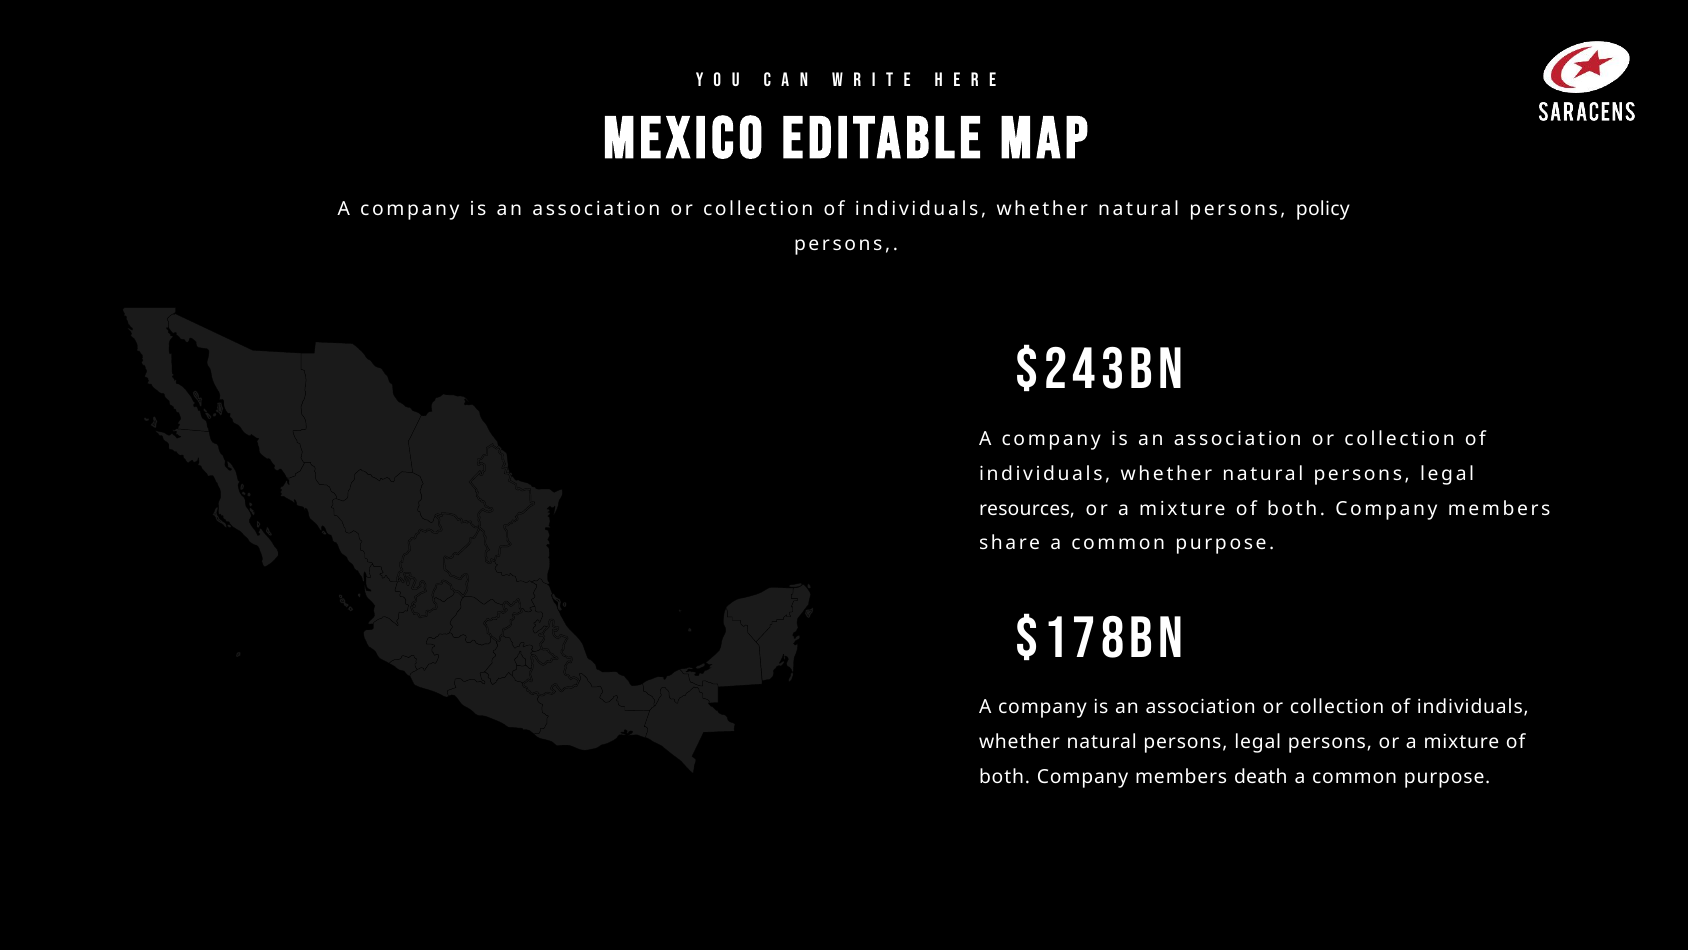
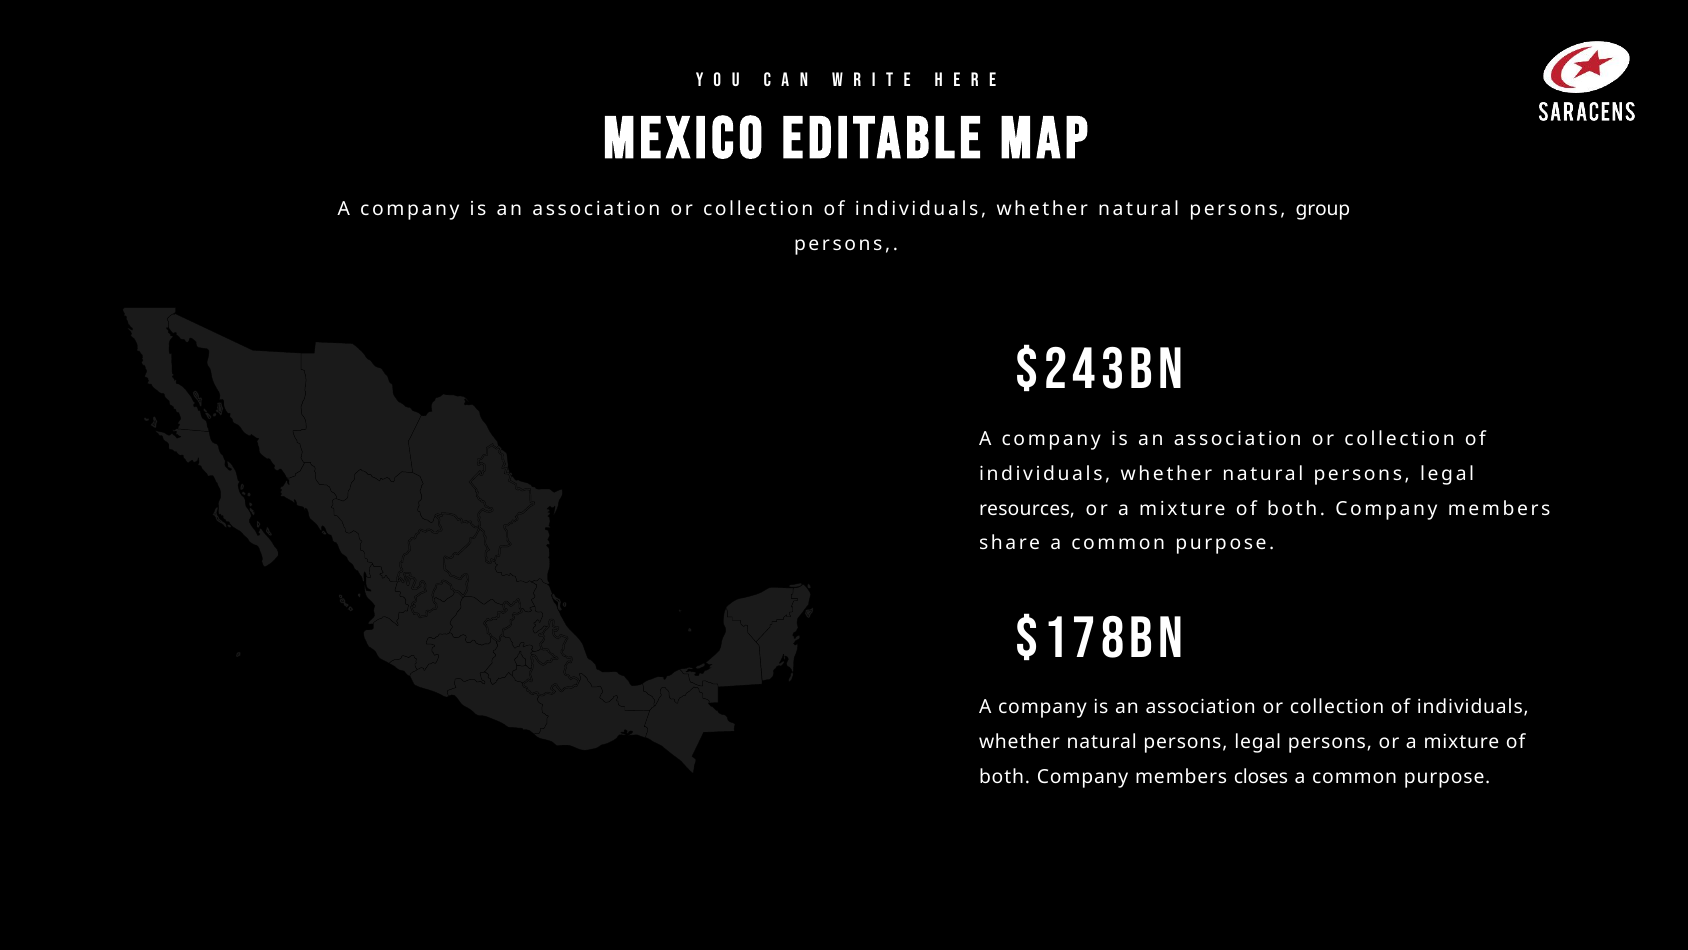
policy: policy -> group
death: death -> closes
